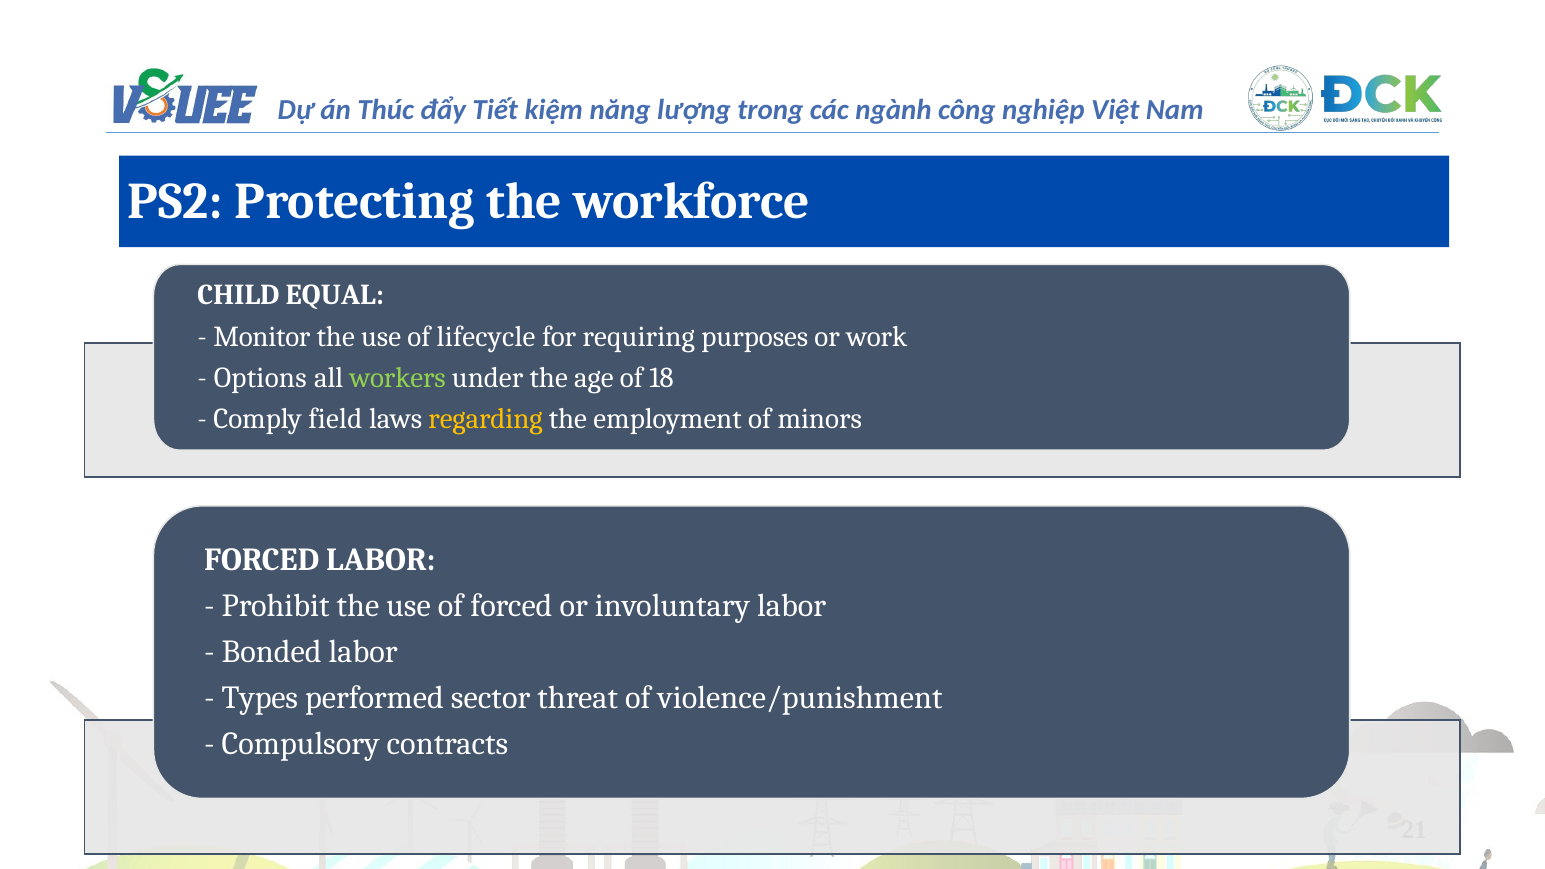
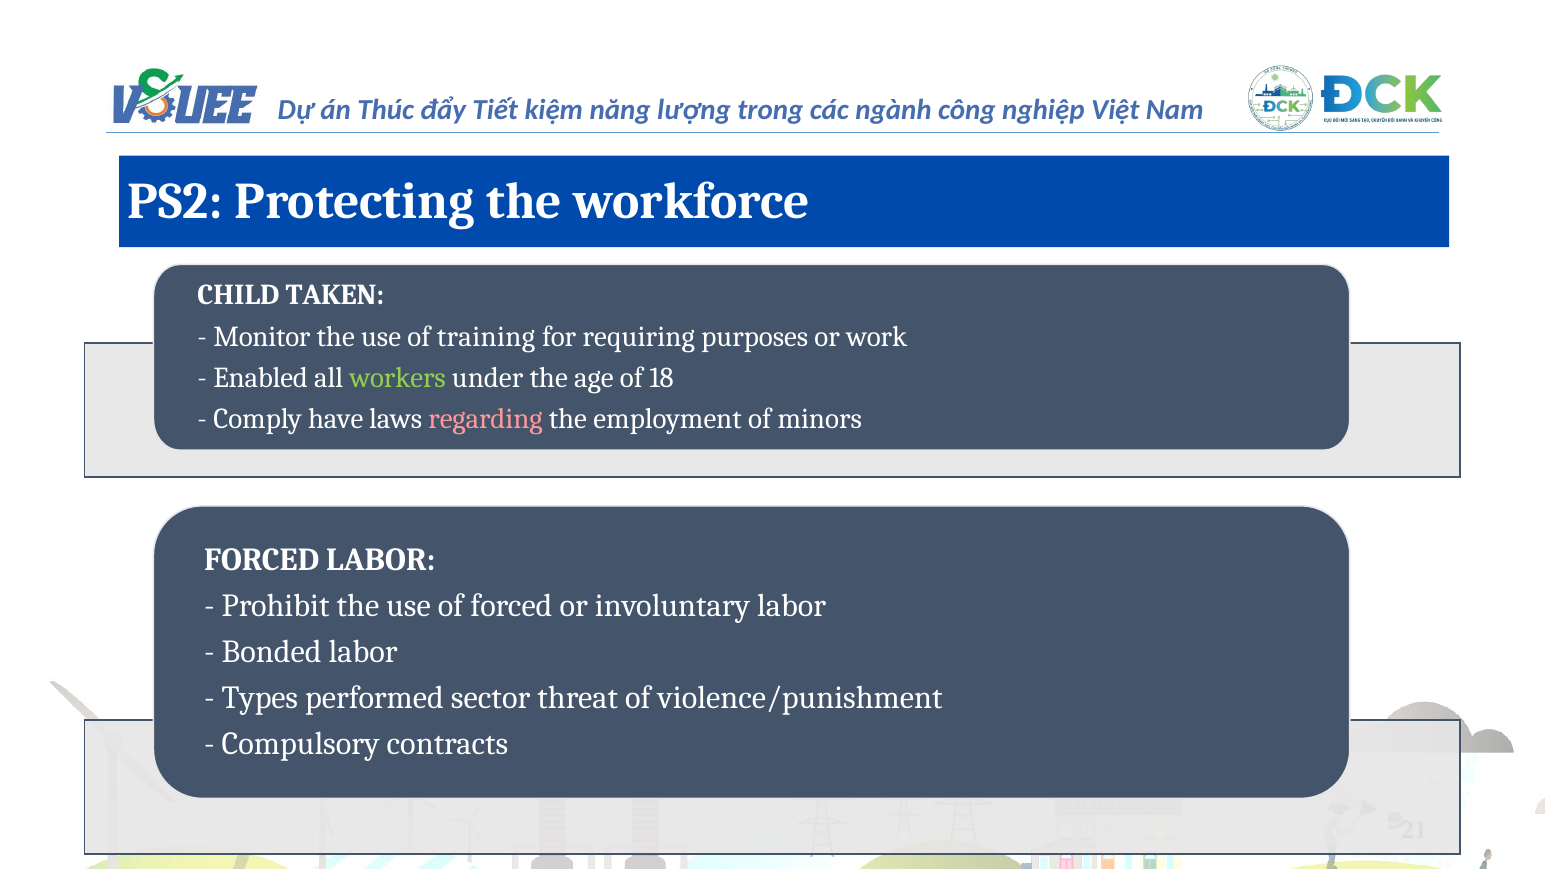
EQUAL: EQUAL -> TAKEN
lifecycle: lifecycle -> training
Options: Options -> Enabled
field: field -> have
regarding colour: yellow -> pink
